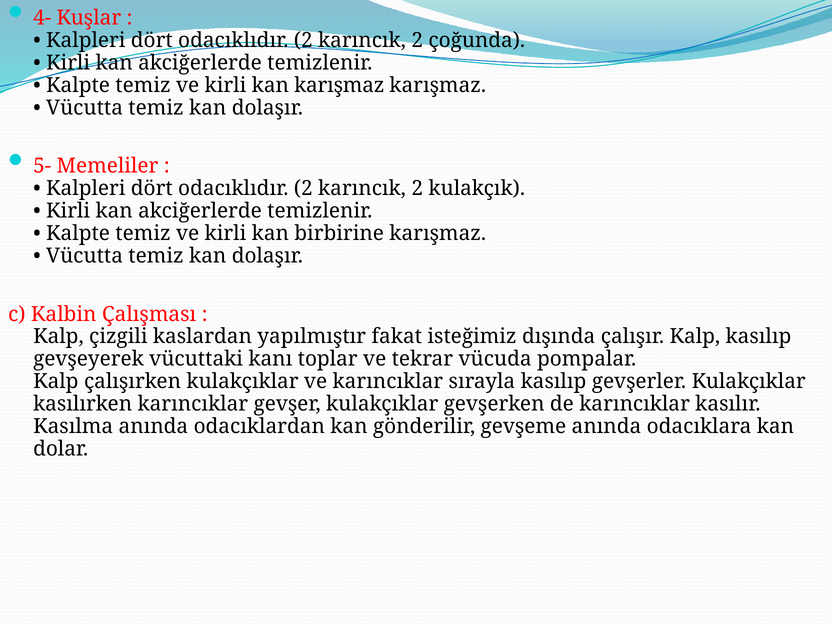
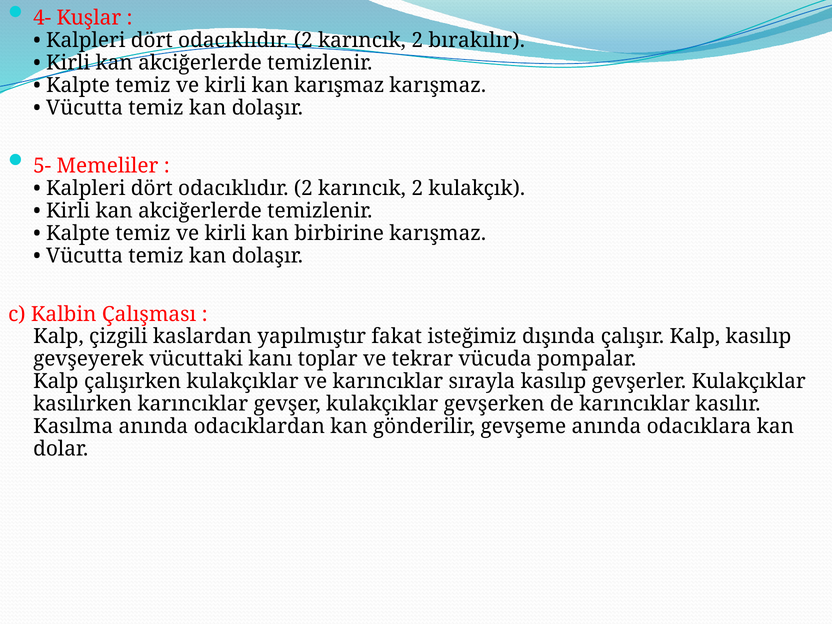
çoğunda: çoğunda -> bırakılır
